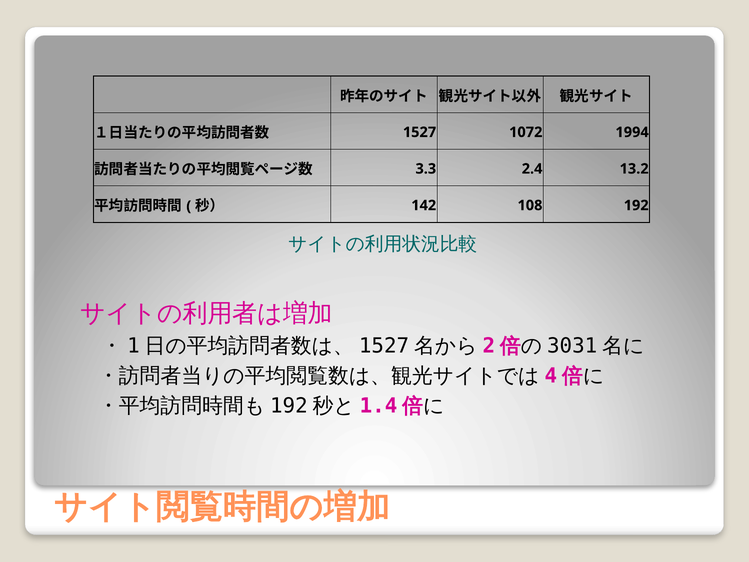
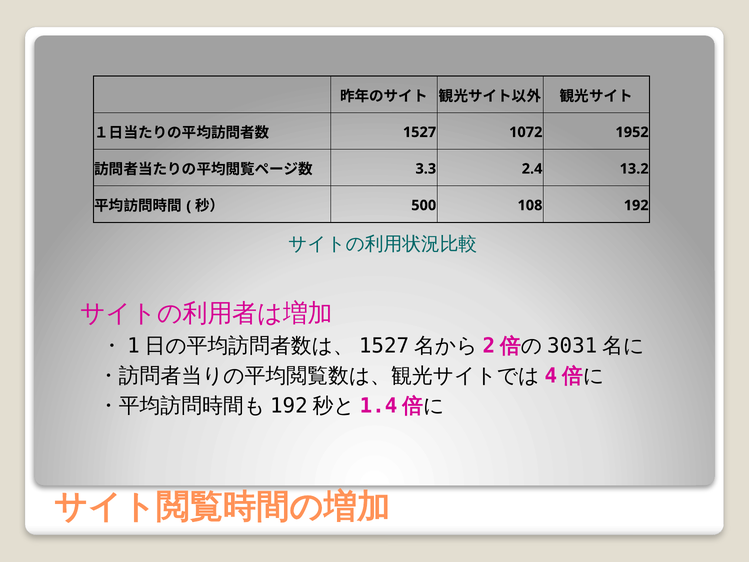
1994: 1994 -> 1952
142: 142 -> 500
